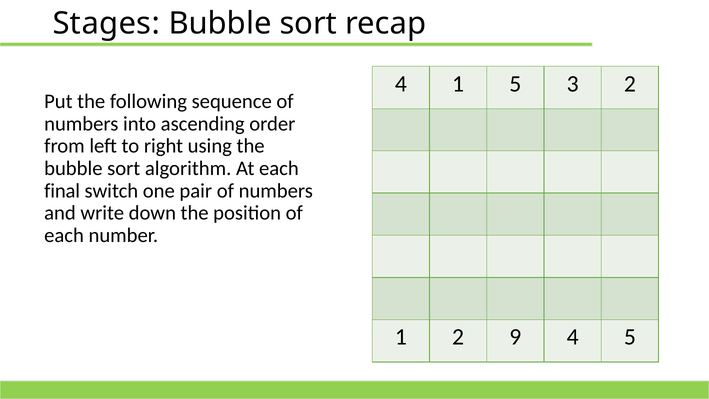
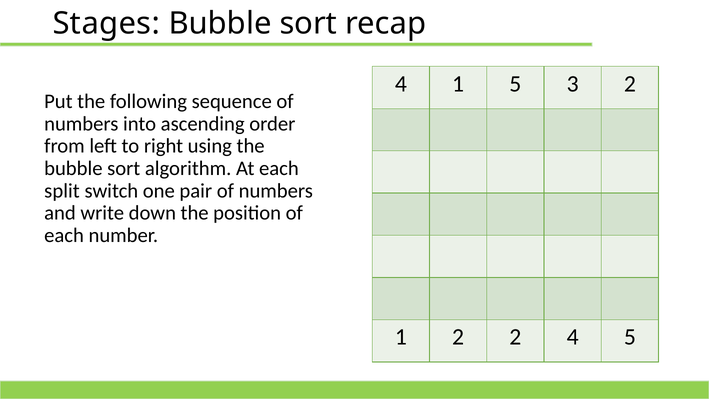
final: final -> split
2 9: 9 -> 2
